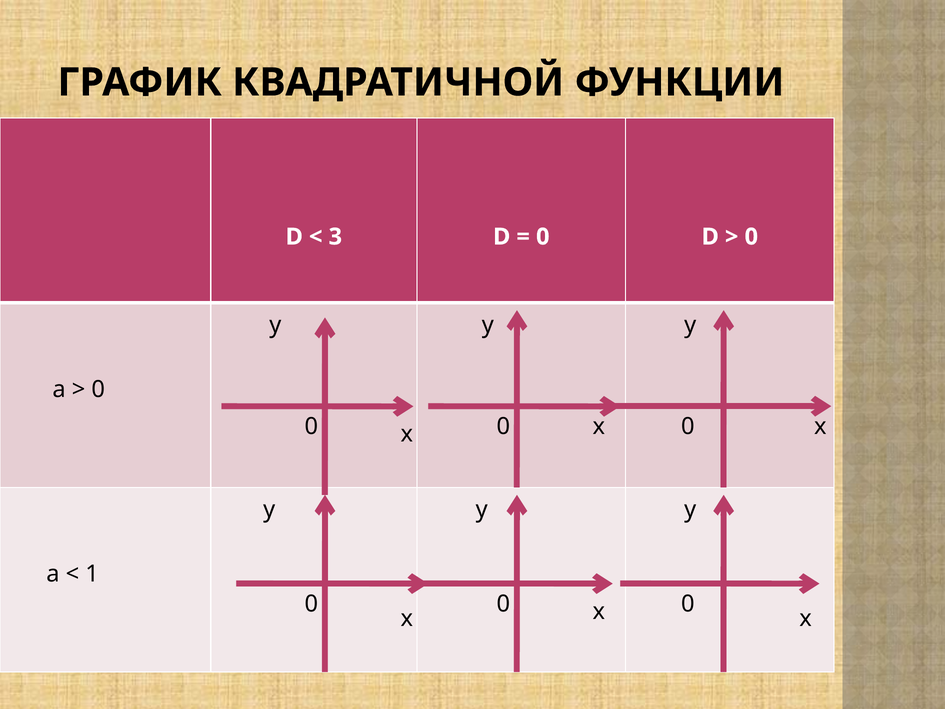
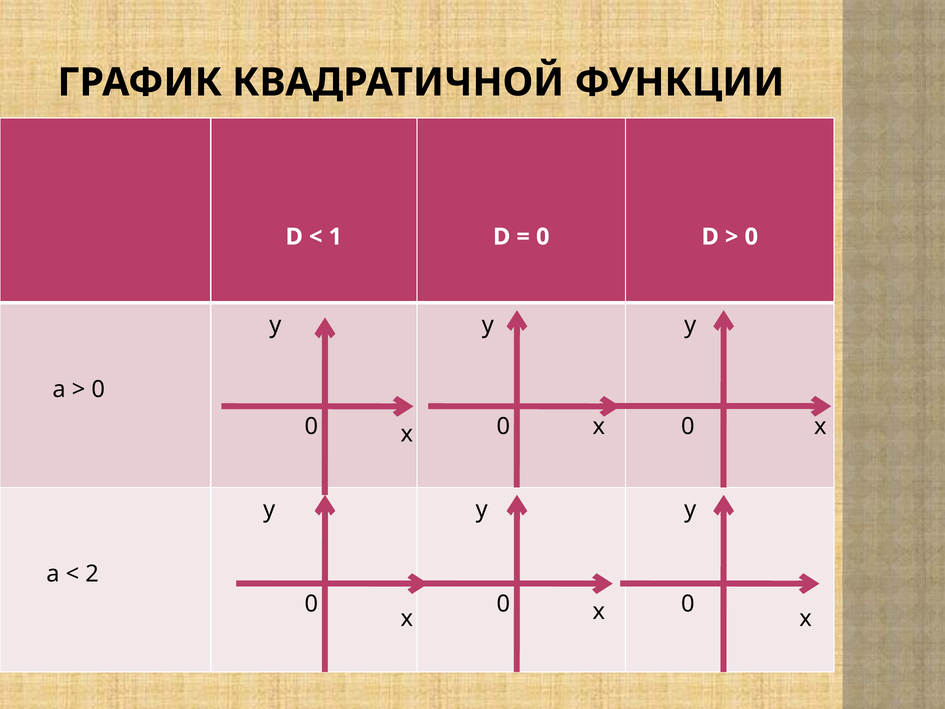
3: 3 -> 1
1: 1 -> 2
